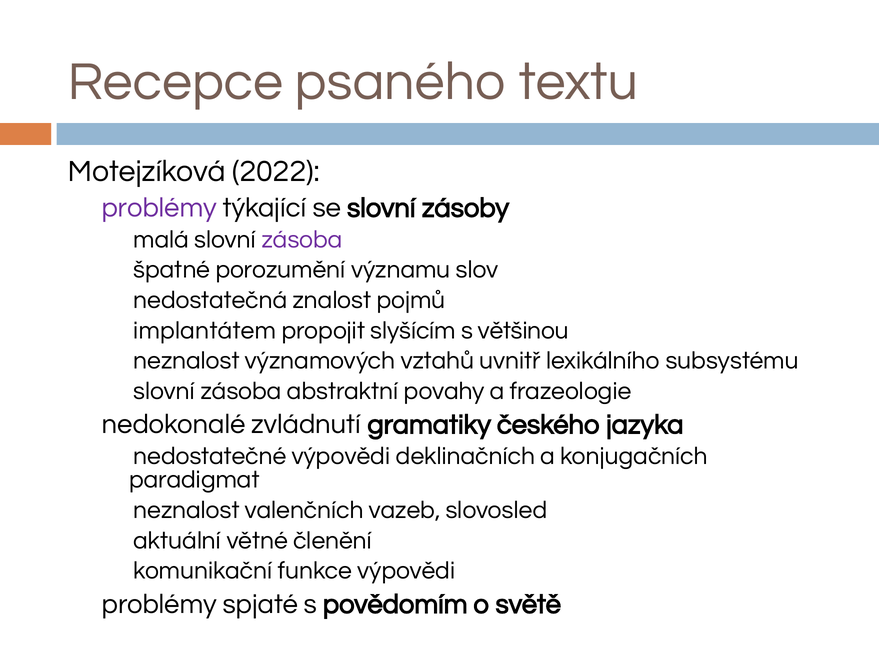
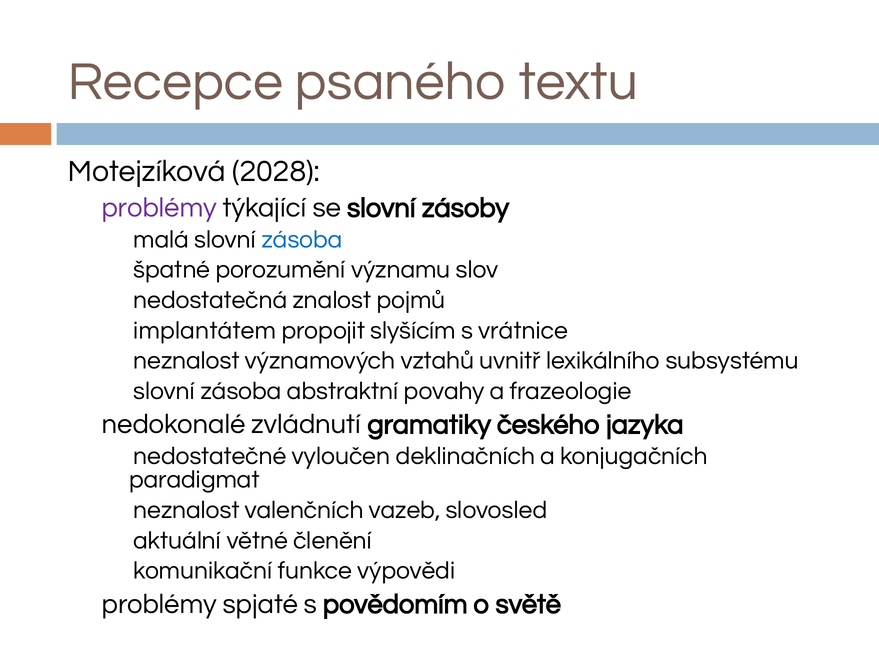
2022: 2022 -> 2028
zásoba at (302, 240) colour: purple -> blue
většinou: většinou -> vrátnice
nedostatečné výpovědi: výpovědi -> vyloučen
